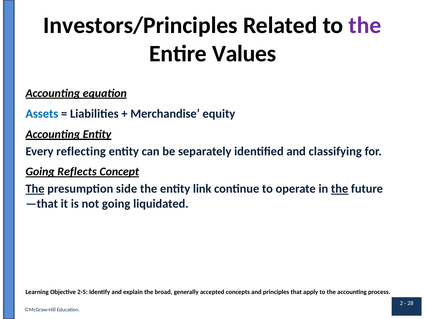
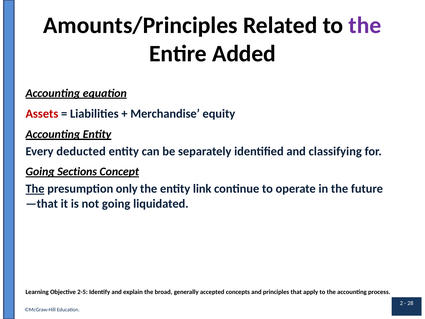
Investors/Principles: Investors/Principles -> Amounts/Principles
Values: Values -> Added
Assets colour: blue -> red
reflecting: reflecting -> deducted
Reflects: Reflects -> Sections
side: side -> only
the at (340, 189) underline: present -> none
